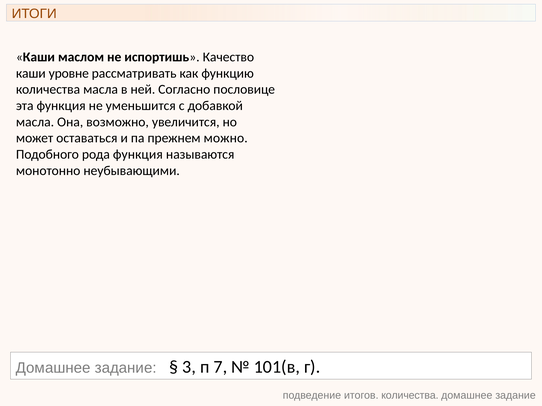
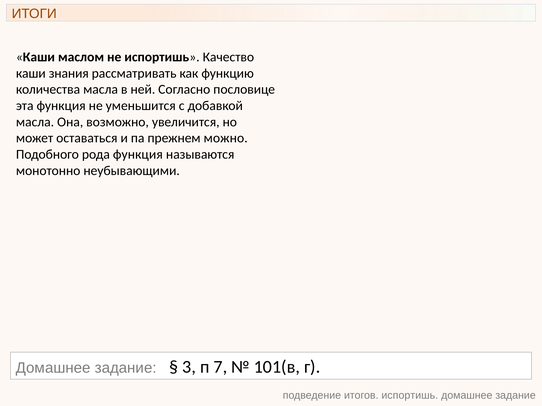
уровне: уровне -> знания
итогов количества: количества -> испортишь
